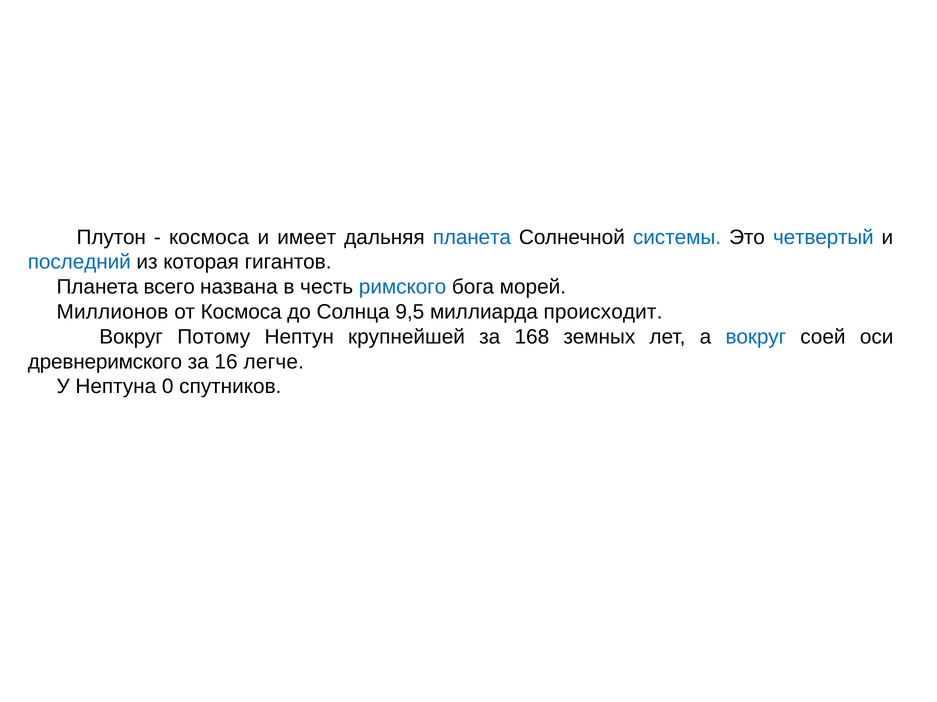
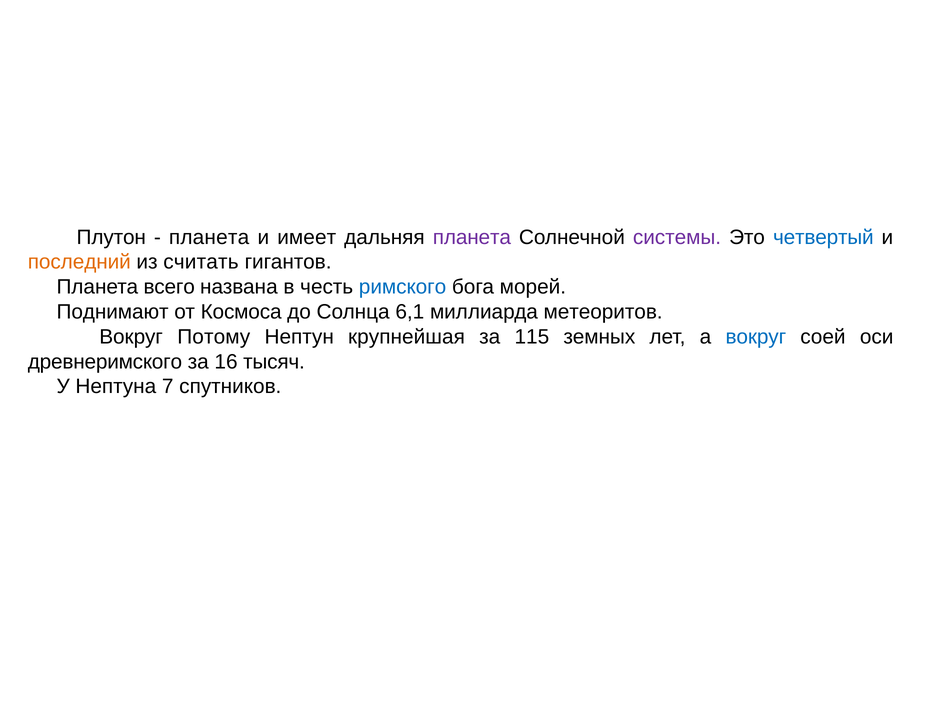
космоса at (209, 237): космоса -> планета
планета at (472, 237) colour: blue -> purple
системы colour: blue -> purple
последний colour: blue -> orange
которая: которая -> считать
Миллионов: Миллионов -> Поднимают
9,5: 9,5 -> 6,1
происходит: происходит -> метеоритов
крупнейшей: крупнейшей -> крупнейшая
168: 168 -> 115
легче: легче -> тысяч
0: 0 -> 7
